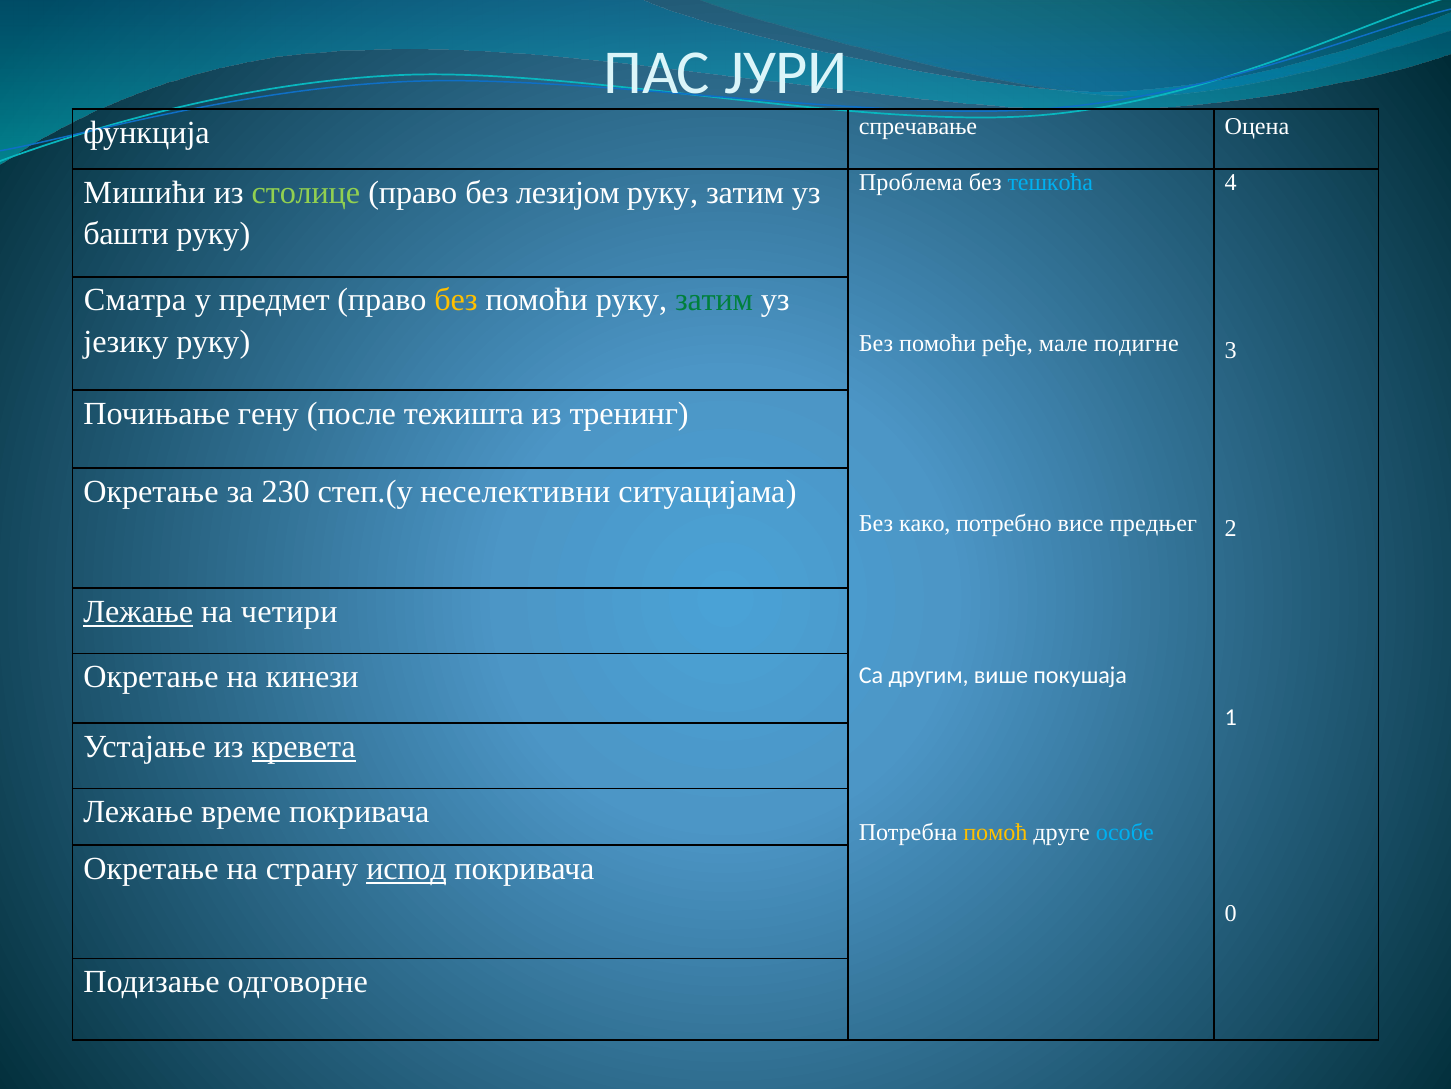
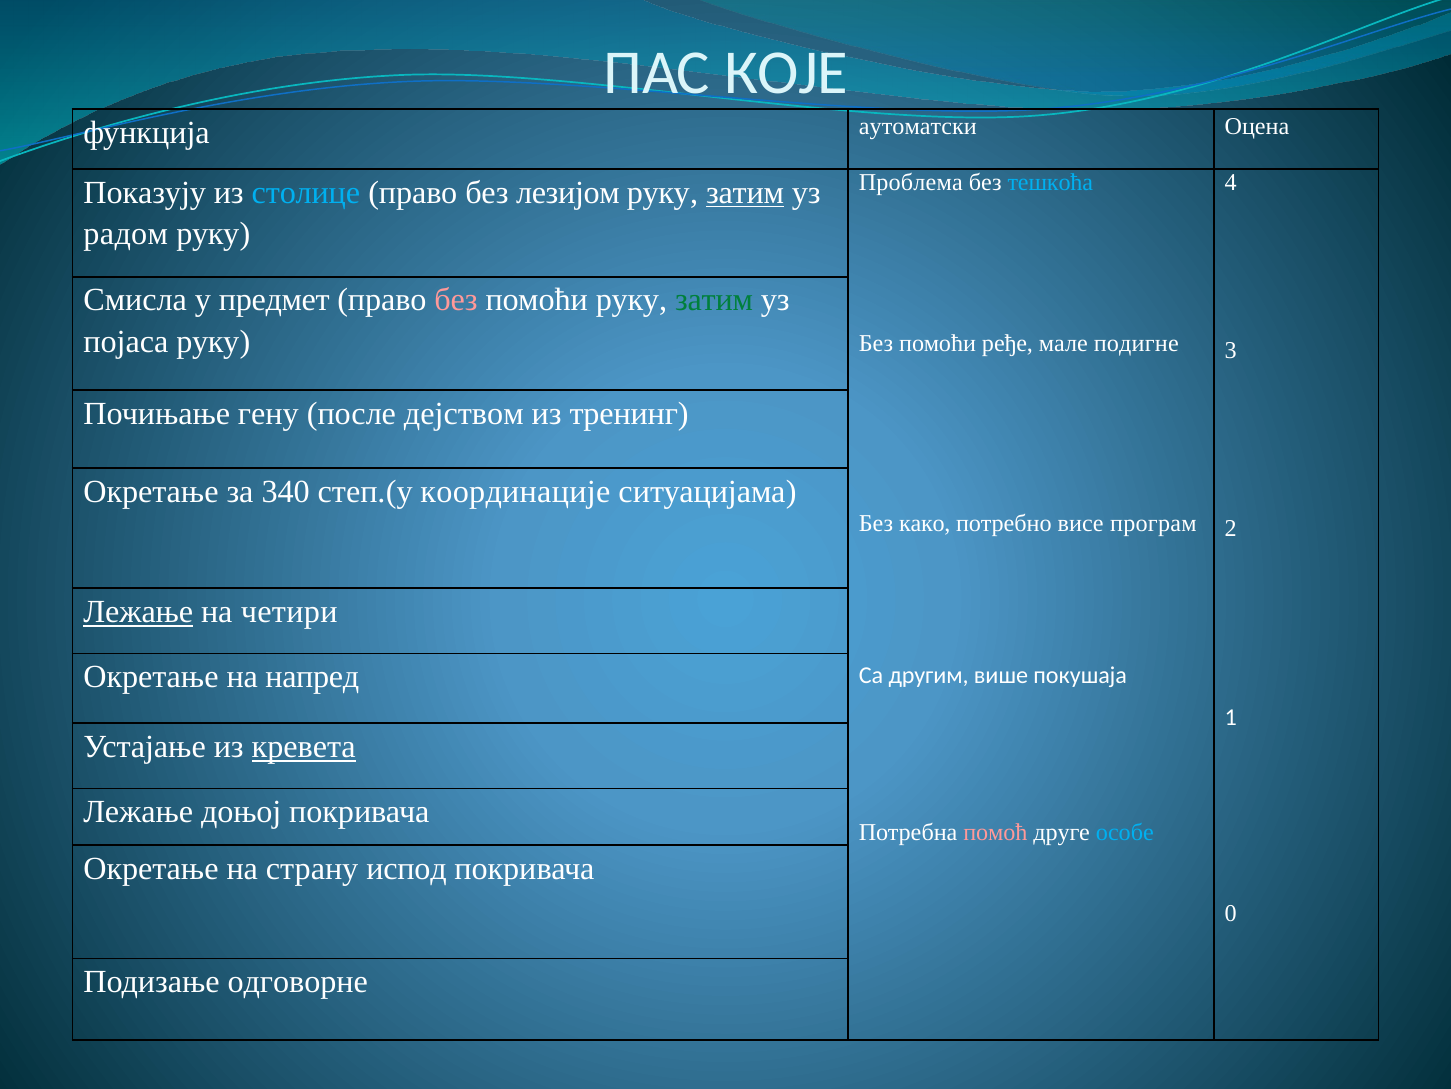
ЈУРИ: ЈУРИ -> КОЈЕ
спречавање: спречавање -> аутоматски
Мишићи: Мишићи -> Показују
столице colour: light green -> light blue
затим at (745, 193) underline: none -> present
башти: башти -> радом
Сматра: Сматра -> Смисла
без at (456, 300) colour: yellow -> pink
језику: језику -> појаса
тежишта: тежишта -> дејством
230: 230 -> 340
неселективни: неселективни -> координације
предњег: предњег -> програм
кинези: кинези -> напред
време: време -> доњој
помоћ colour: yellow -> pink
испод underline: present -> none
